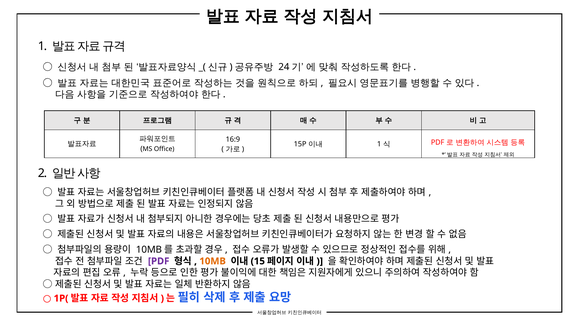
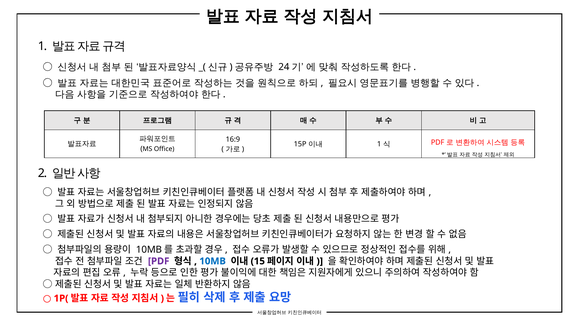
10MB colour: orange -> blue
